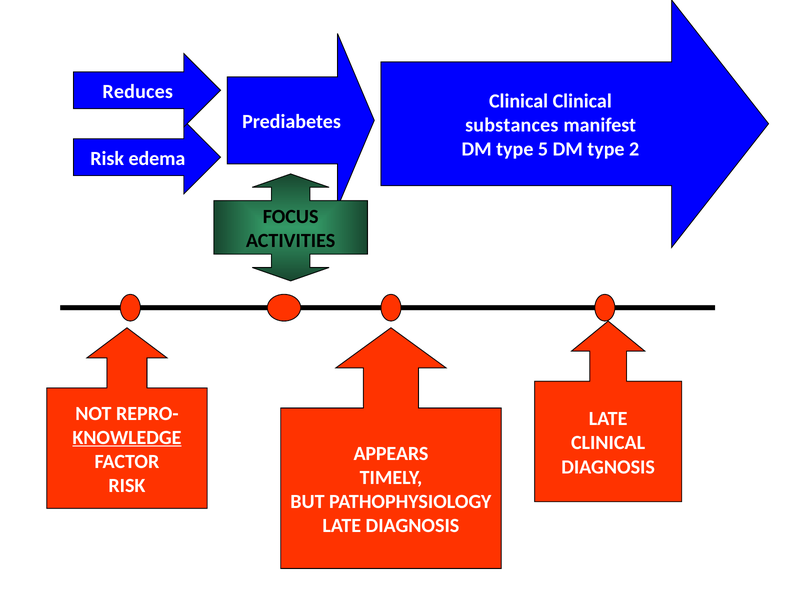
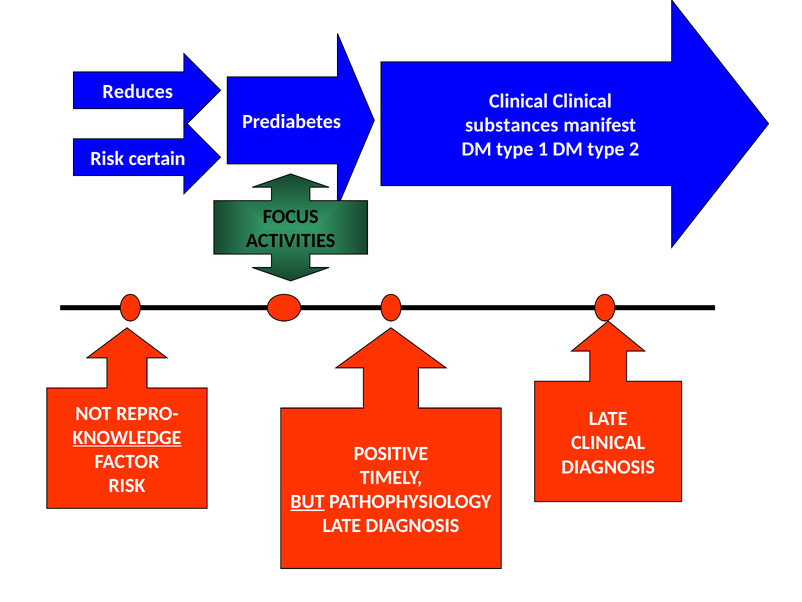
5: 5 -> 1
edema: edema -> certain
APPEARS: APPEARS -> POSITIVE
BUT underline: none -> present
